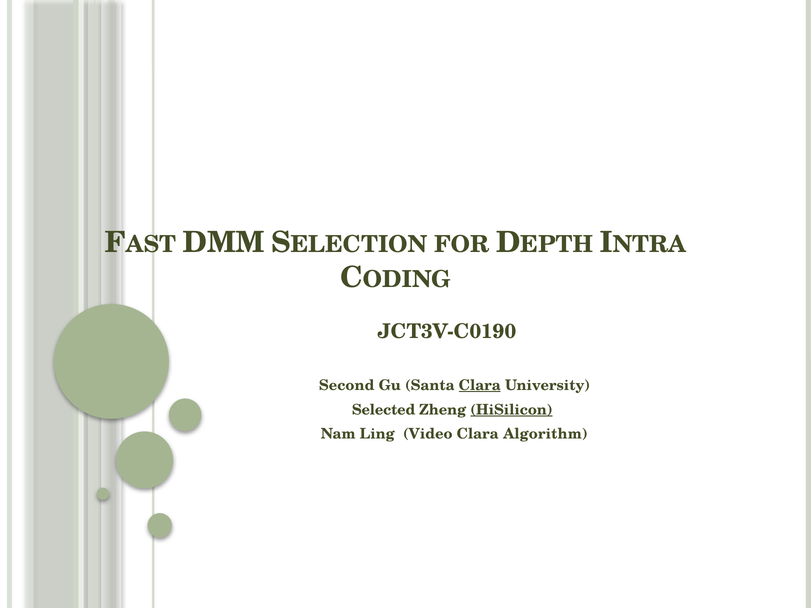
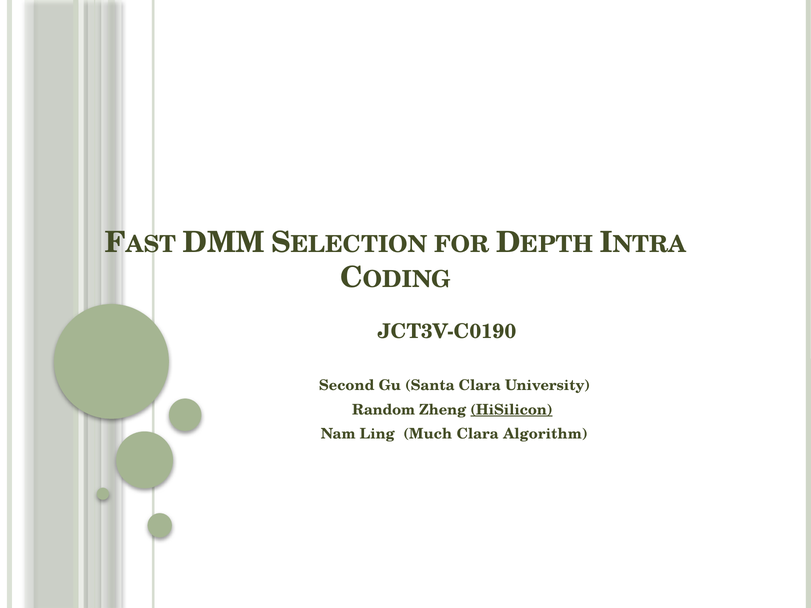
Clara at (480, 386) underline: present -> none
Selected: Selected -> Random
Video: Video -> Much
